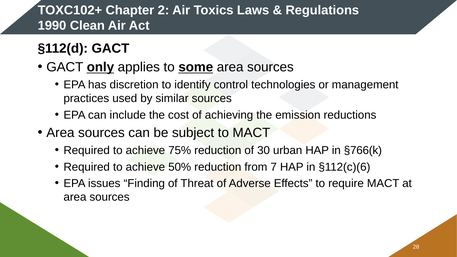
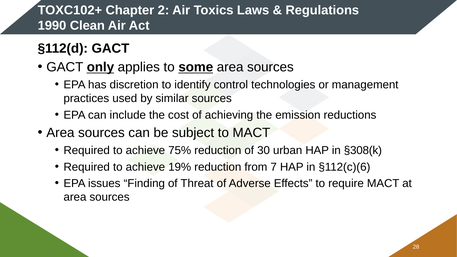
§766(k: §766(k -> §308(k
50%: 50% -> 19%
